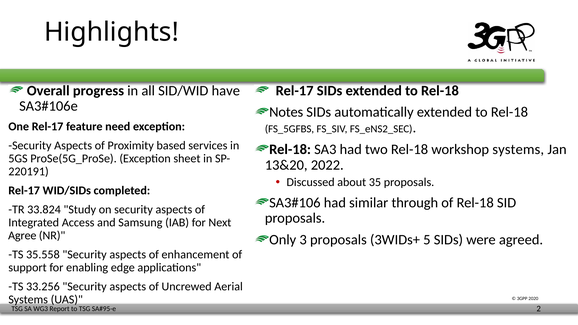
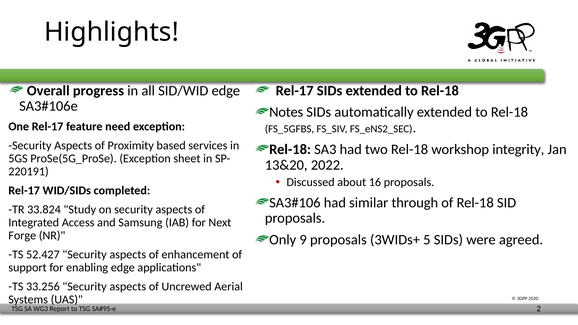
SID/WID have: have -> edge
workshop systems: systems -> integrity
35: 35 -> 16
Agree: Agree -> Forge
3: 3 -> 9
35.558: 35.558 -> 52.427
